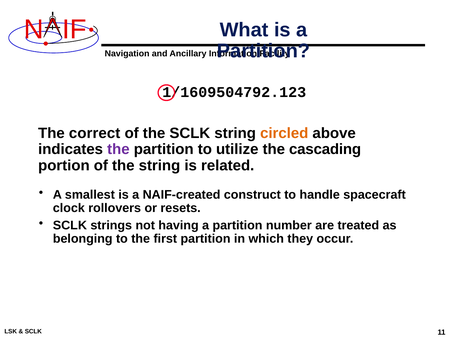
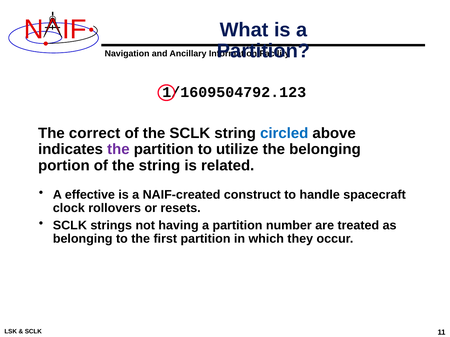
circled colour: orange -> blue
the cascading: cascading -> belonging
smallest: smallest -> effective
